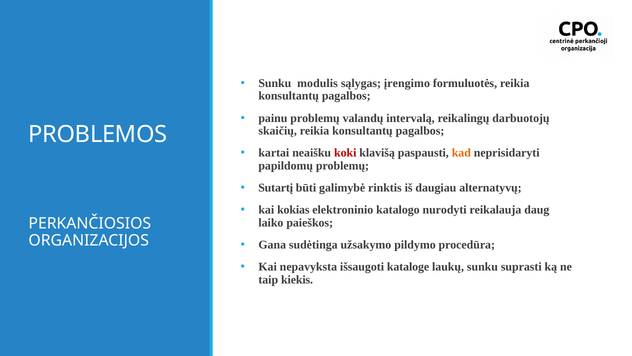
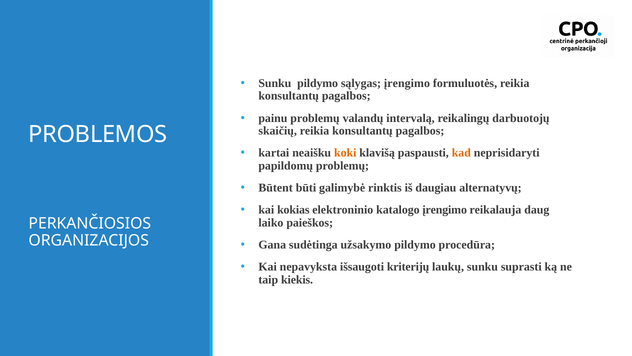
Sunku modulis: modulis -> pildymo
koki colour: red -> orange
Sutartį: Sutartį -> Būtent
katalogo nurodyti: nurodyti -> įrengimo
kataloge: kataloge -> kriterijų
